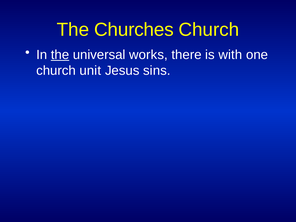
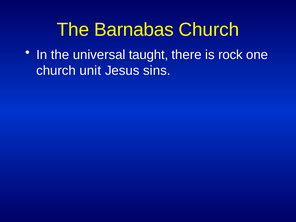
Churches: Churches -> Barnabas
the at (60, 55) underline: present -> none
works: works -> taught
with: with -> rock
